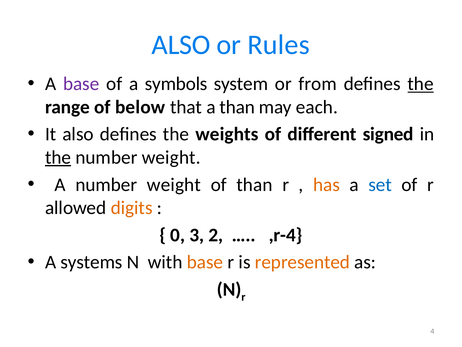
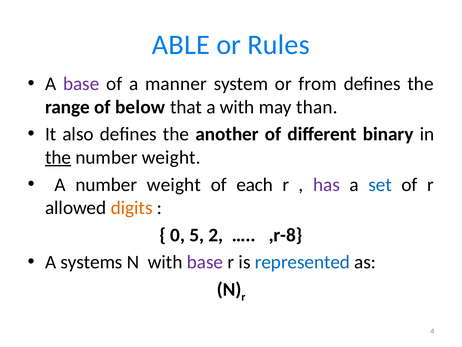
ALSO at (181, 45): ALSO -> ABLE
symbols: symbols -> manner
the at (421, 84) underline: present -> none
a than: than -> with
each: each -> than
weights: weights -> another
signed: signed -> binary
of than: than -> each
has colour: orange -> purple
3: 3 -> 5
,r-4: ,r-4 -> ,r-8
base at (205, 262) colour: orange -> purple
represented colour: orange -> blue
